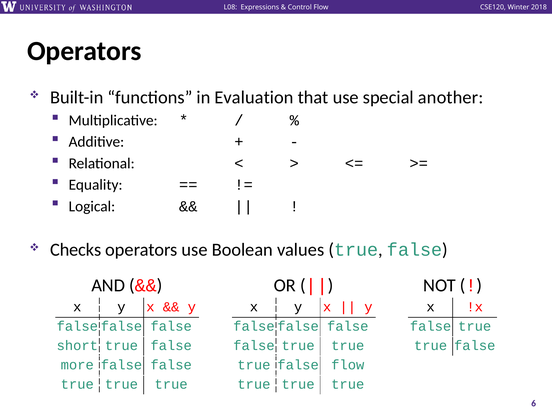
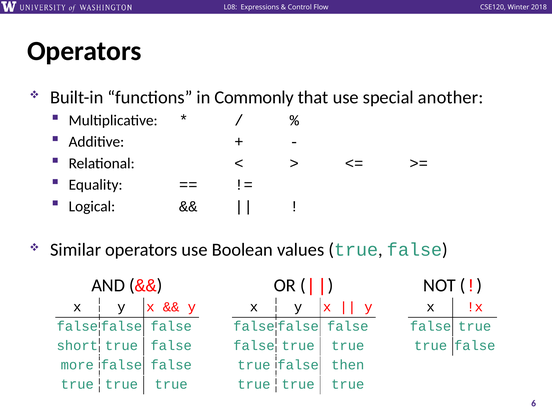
Evaluation: Evaluation -> Commonly
Checks: Checks -> Similar
false flow: flow -> then
